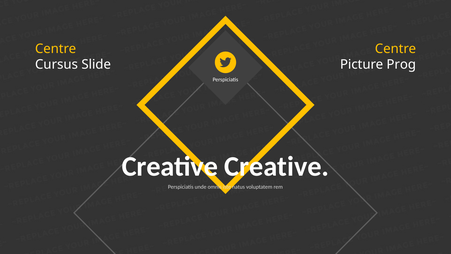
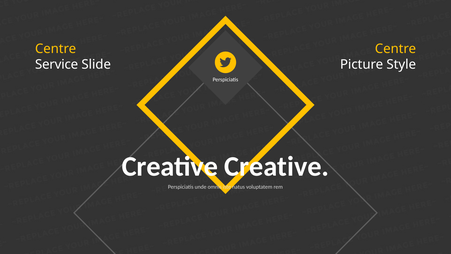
Cursus: Cursus -> Service
Prog: Prog -> Style
